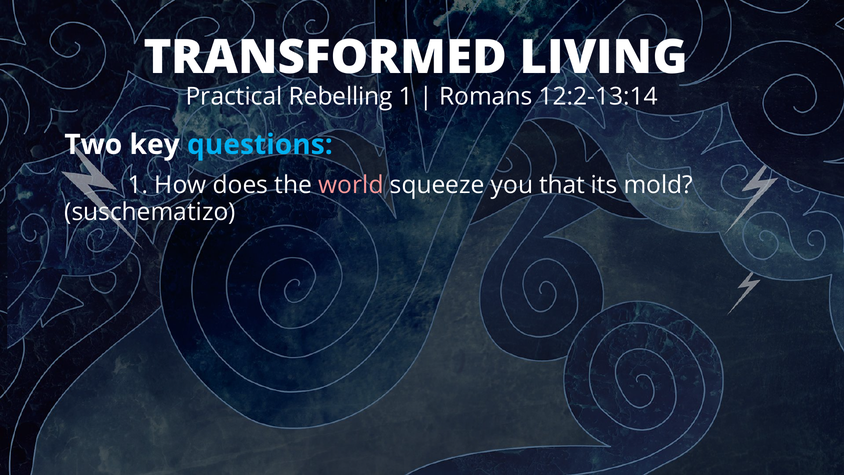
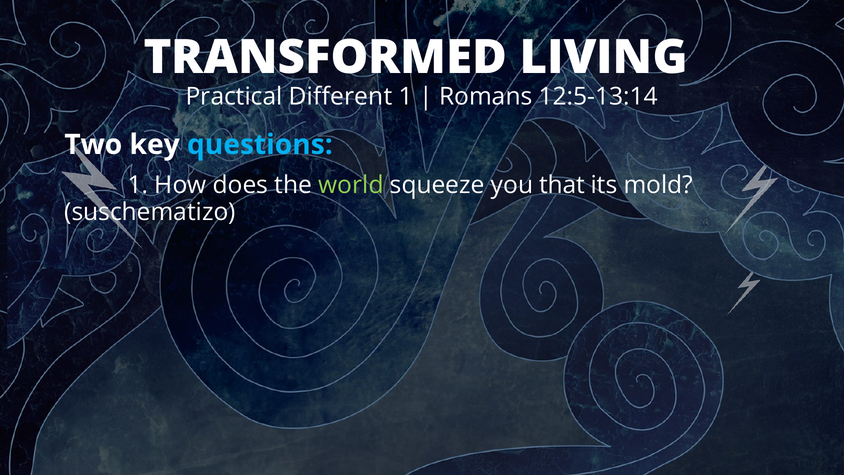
Rebelling: Rebelling -> Different
12:2-13:14: 12:2-13:14 -> 12:5-13:14
world colour: pink -> light green
